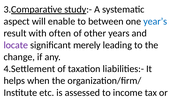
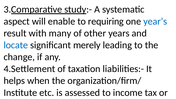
between: between -> requiring
often: often -> many
locate colour: purple -> blue
